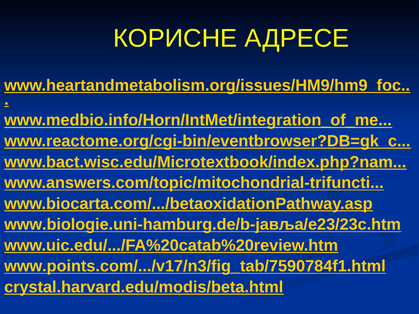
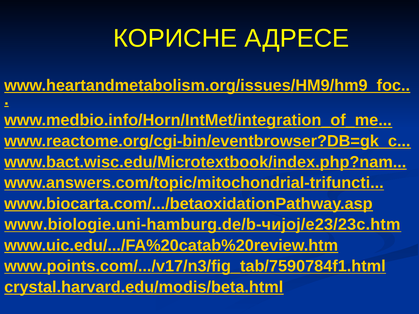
www.biologie.uni-hamburg.de/b-јавља/e23/23c.htm: www.biologie.uni-hamburg.de/b-јавља/e23/23c.htm -> www.biologie.uni-hamburg.de/b-чијој/e23/23c.htm
